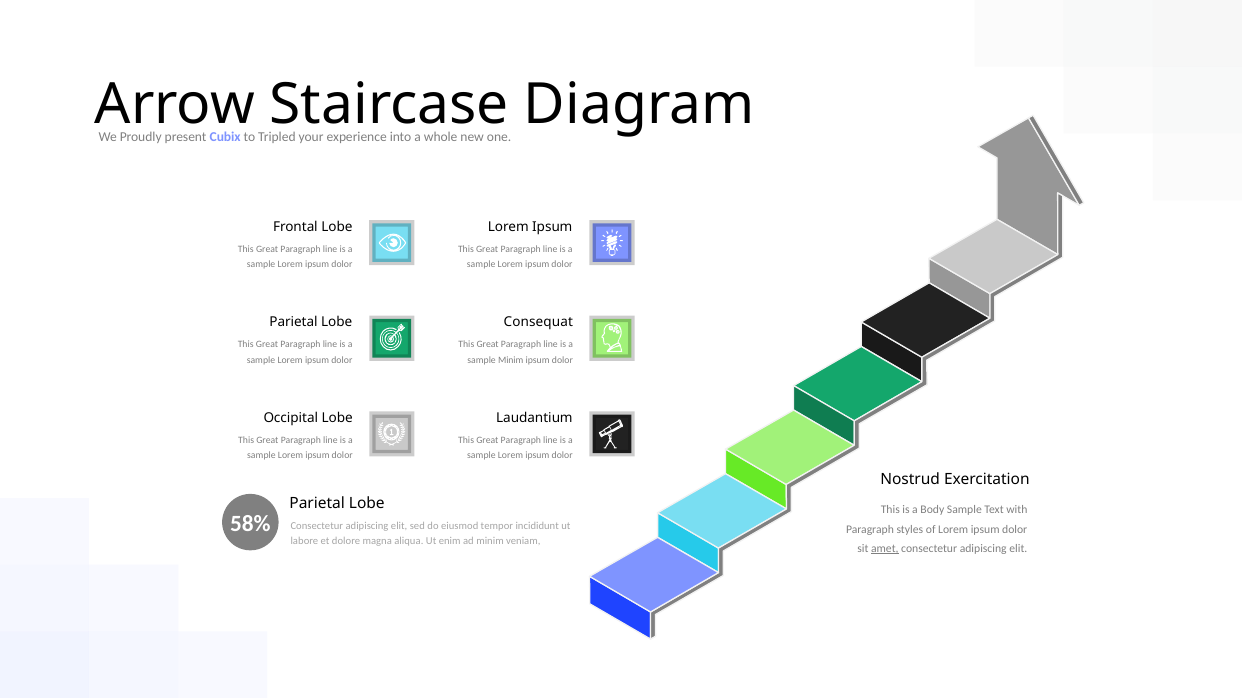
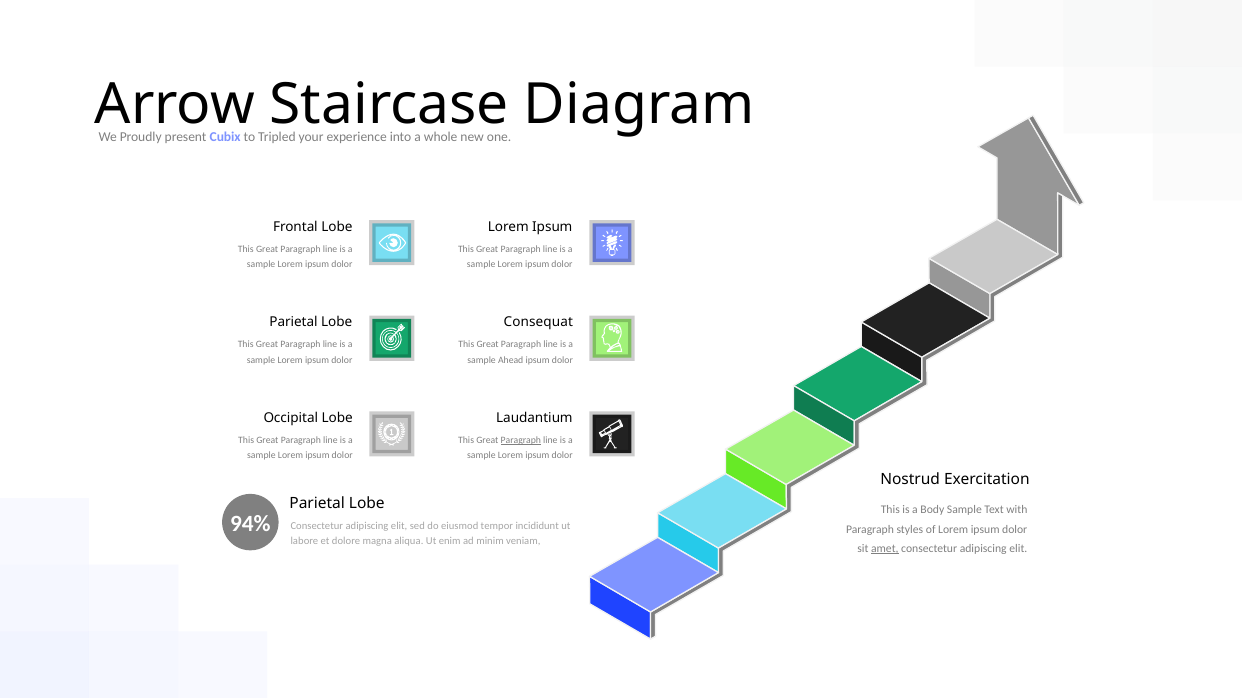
sample Minim: Minim -> Ahead
Paragraph at (521, 440) underline: none -> present
58%: 58% -> 94%
